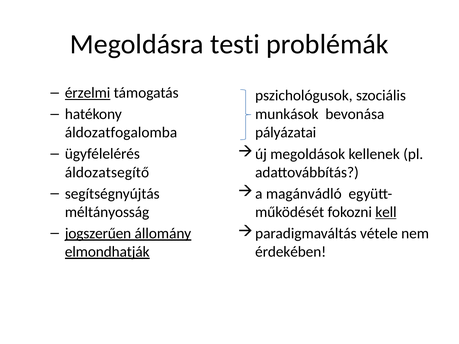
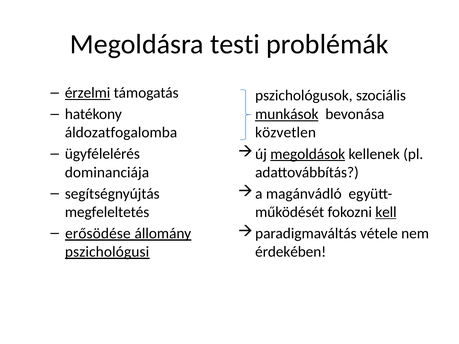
munkások underline: none -> present
pályázatai: pályázatai -> közvetlen
megoldások underline: none -> present
áldozatsegítő: áldozatsegítő -> dominanciája
méltányosság: méltányosság -> megfeleltetés
jogszerűen: jogszerűen -> erősödése
elmondhatják: elmondhatják -> pszichológusi
